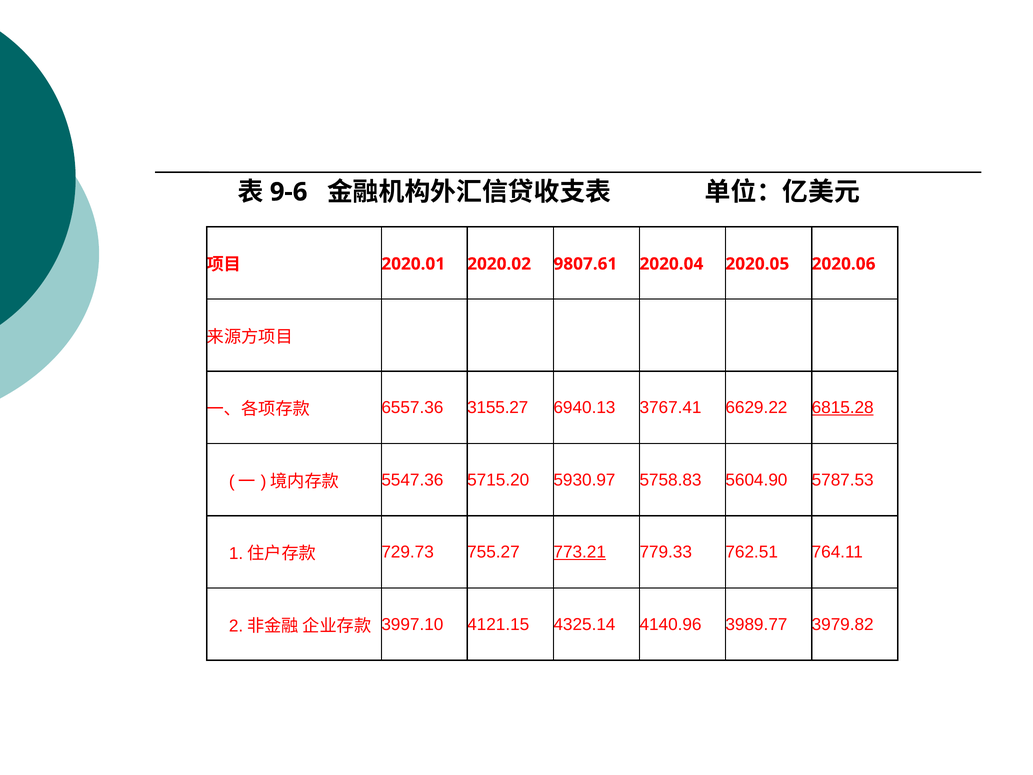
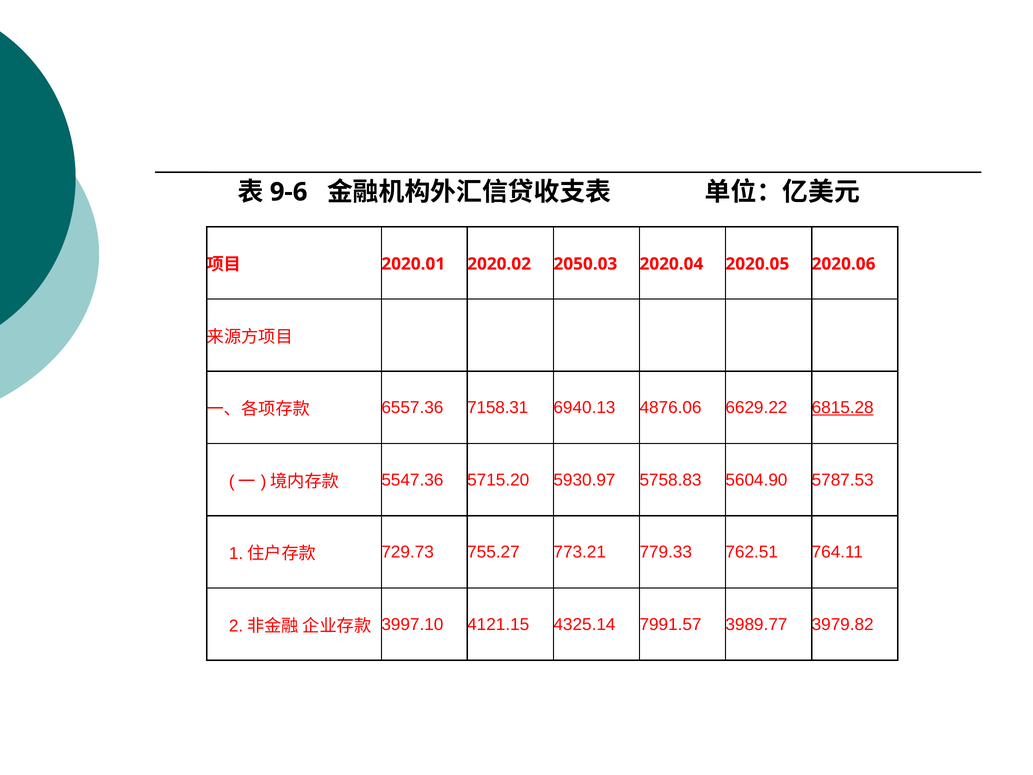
9807.61: 9807.61 -> 2050.03
3155.27: 3155.27 -> 7158.31
3767.41: 3767.41 -> 4876.06
773.21 underline: present -> none
4140.96: 4140.96 -> 7991.57
